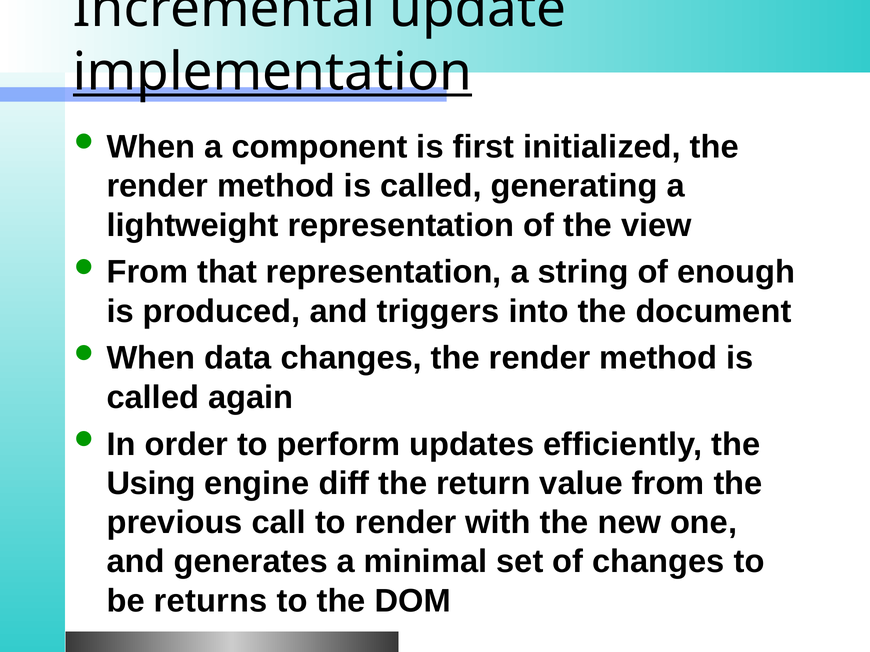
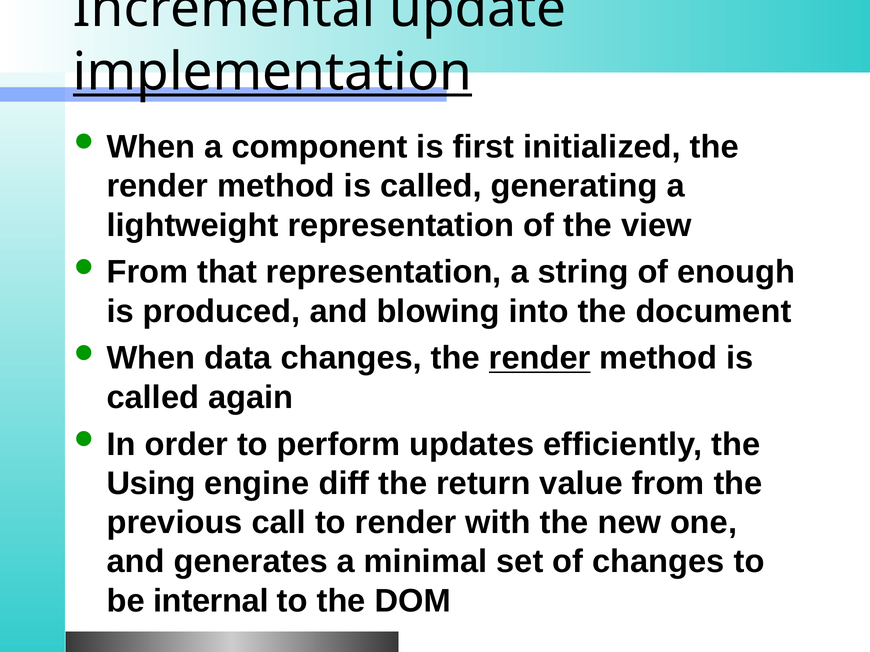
triggers: triggers -> blowing
render at (540, 358) underline: none -> present
returns: returns -> internal
